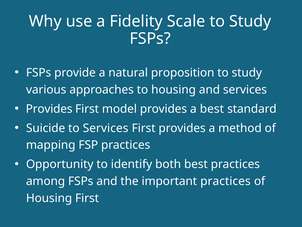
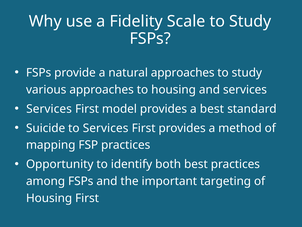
natural proposition: proposition -> approaches
Provides at (49, 109): Provides -> Services
important practices: practices -> targeting
